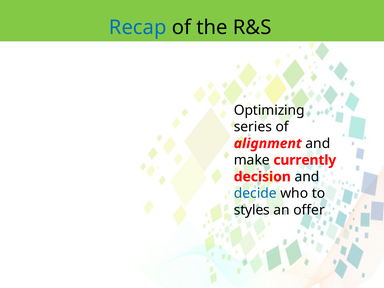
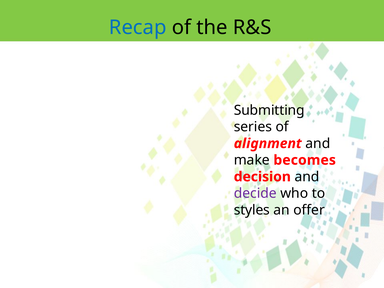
Optimizing: Optimizing -> Submitting
currently: currently -> becomes
decide colour: blue -> purple
